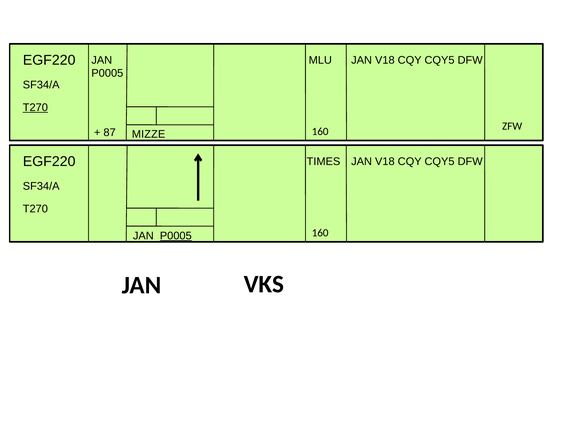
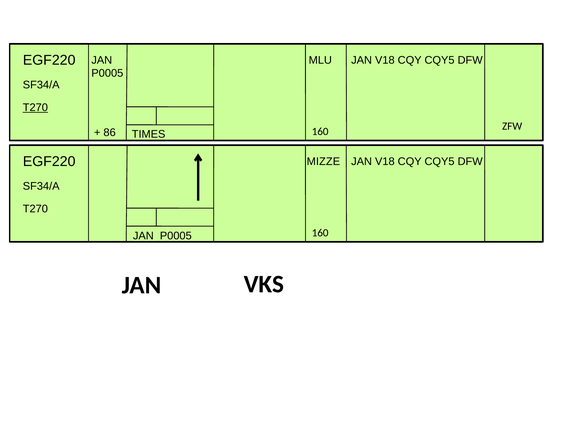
87: 87 -> 86
MIZZE: MIZZE -> TIMES
TIMES: TIMES -> MIZZE
P0005 at (176, 236) underline: present -> none
